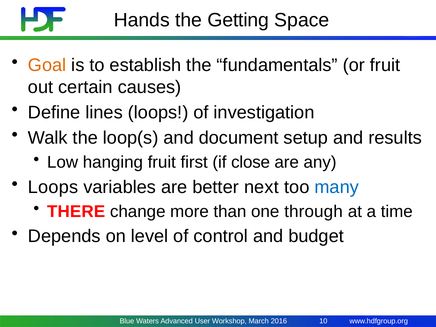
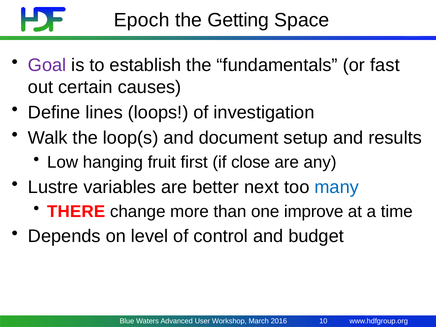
Hands: Hands -> Epoch
Goal colour: orange -> purple
or fruit: fruit -> fast
Loops at (53, 187): Loops -> Lustre
through: through -> improve
